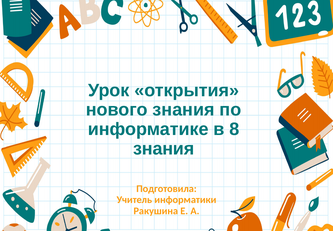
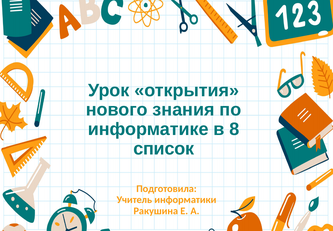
знания at (164, 148): знания -> список
